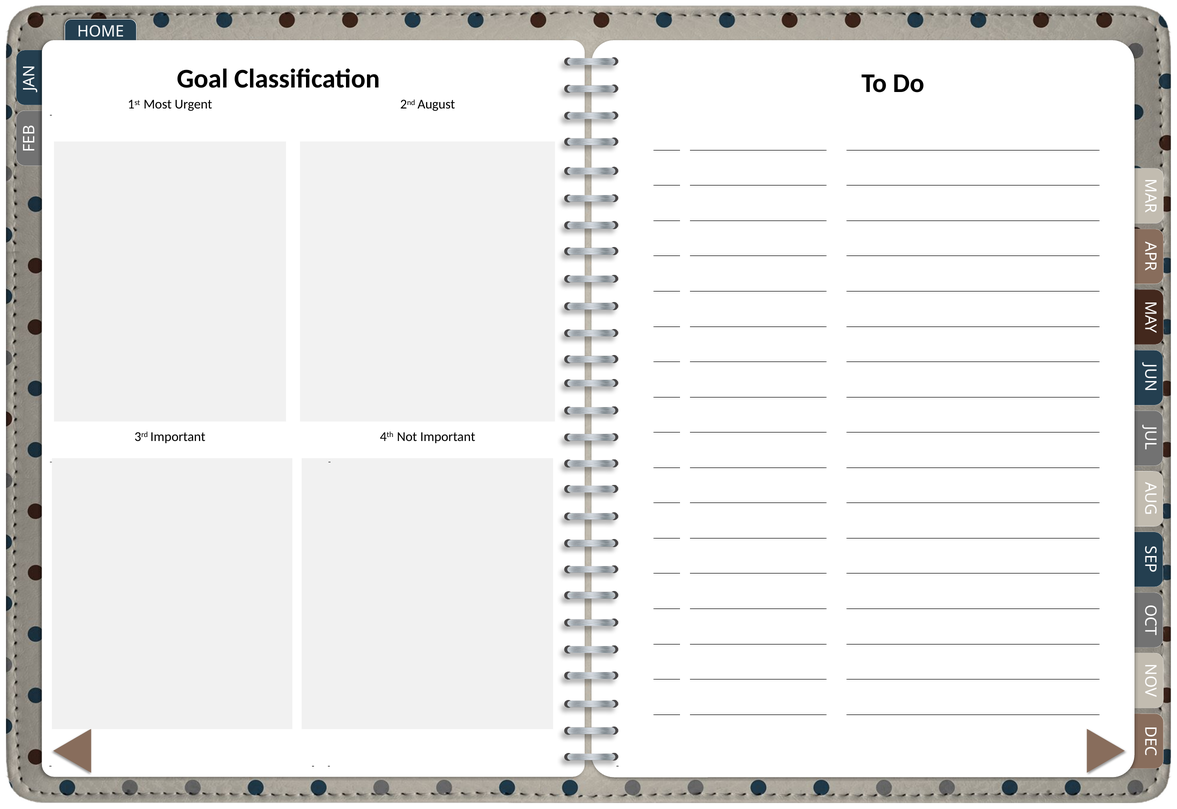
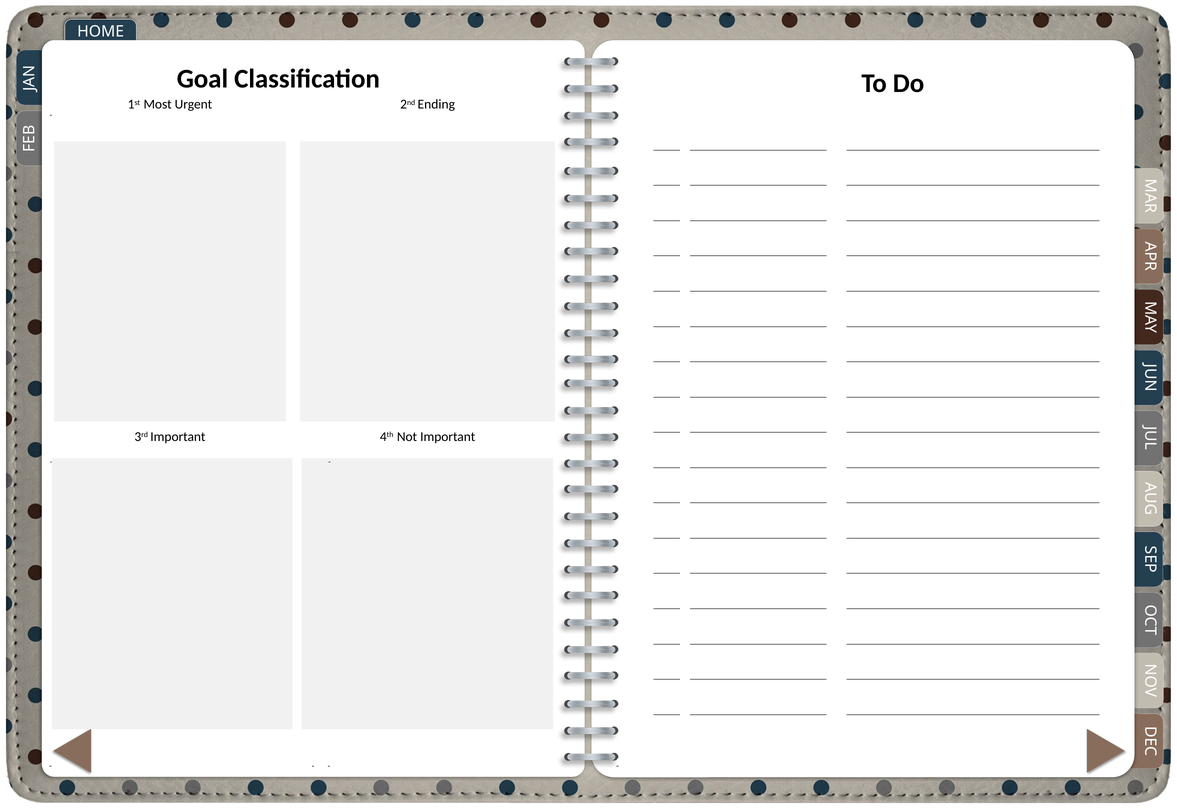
August: August -> Ending
